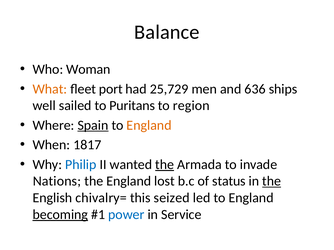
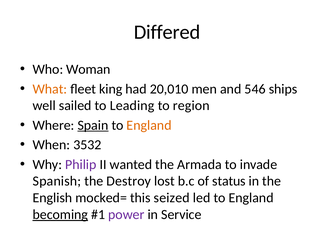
Balance: Balance -> Differed
port: port -> king
25,729: 25,729 -> 20,010
636: 636 -> 546
Puritans: Puritans -> Leading
1817: 1817 -> 3532
Philip colour: blue -> purple
the at (165, 165) underline: present -> none
Nations: Nations -> Spanish
the England: England -> Destroy
the at (272, 182) underline: present -> none
chivalry=: chivalry= -> mocked=
power colour: blue -> purple
